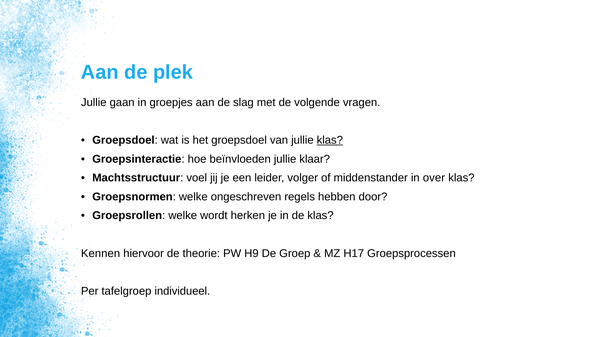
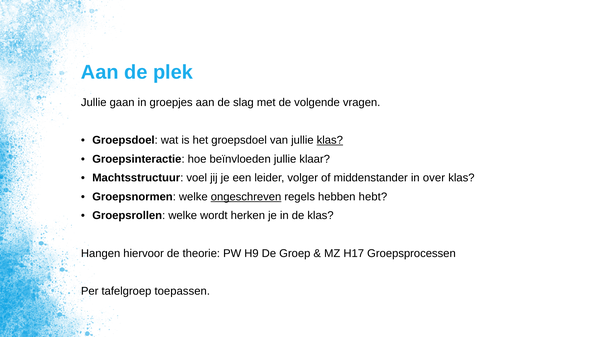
ongeschreven underline: none -> present
door: door -> hebt
Kennen: Kennen -> Hangen
individueel: individueel -> toepassen
